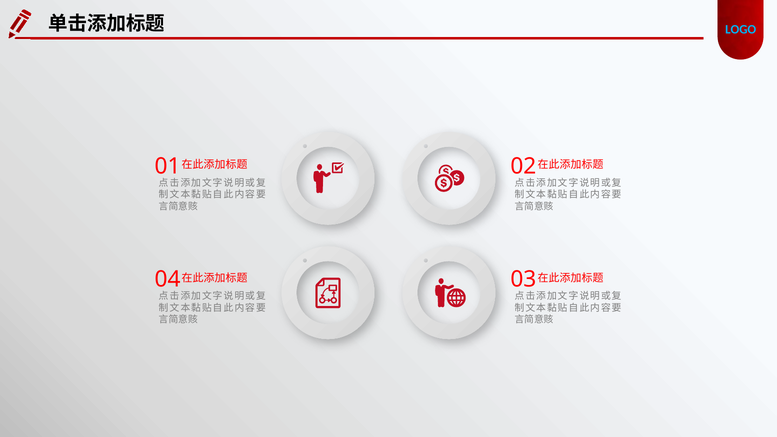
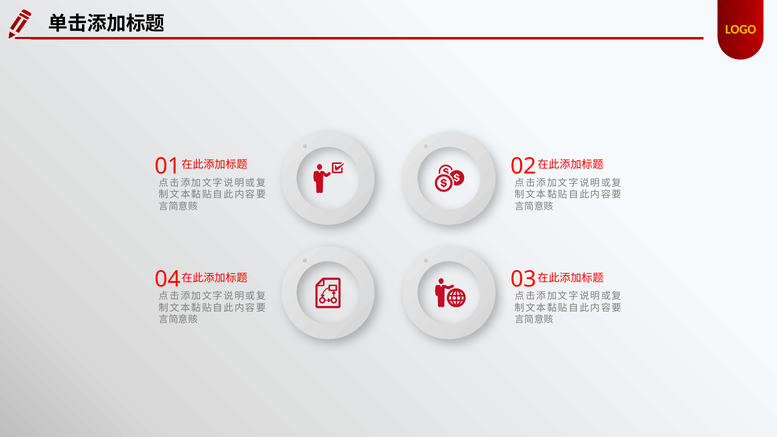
LOGO colour: light blue -> yellow
